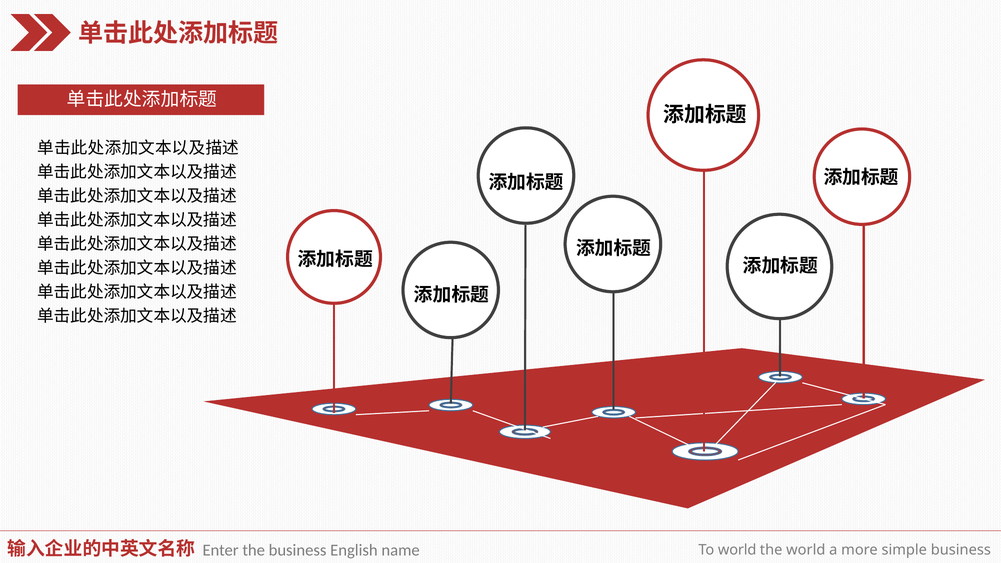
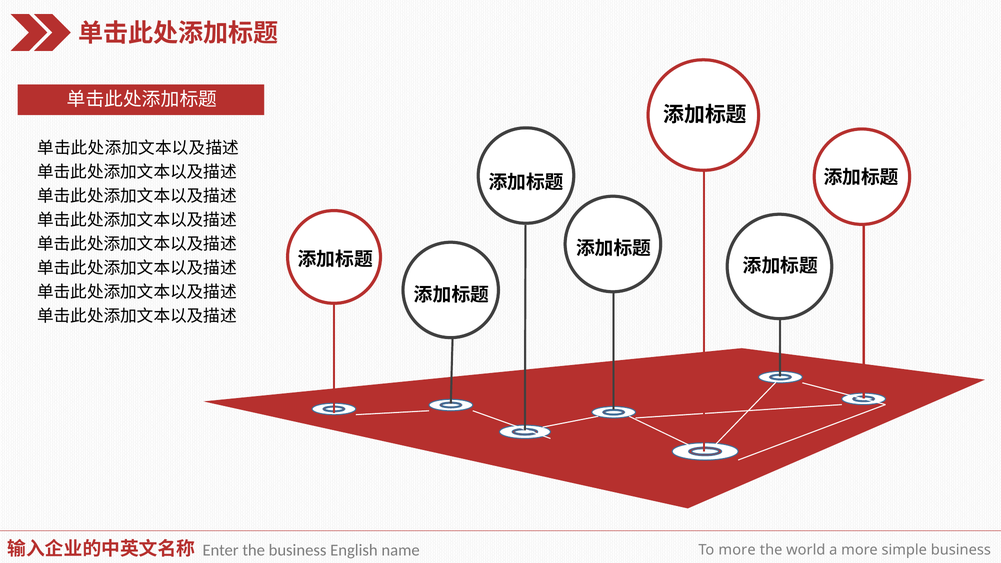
To world: world -> more
